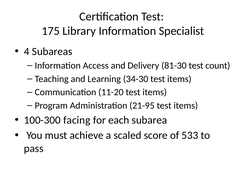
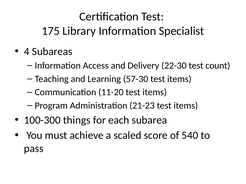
81-30: 81-30 -> 22-30
34-30: 34-30 -> 57-30
21-95: 21-95 -> 21-23
facing: facing -> things
533: 533 -> 540
